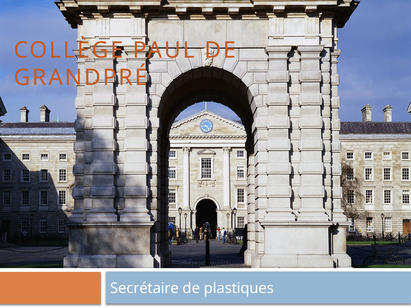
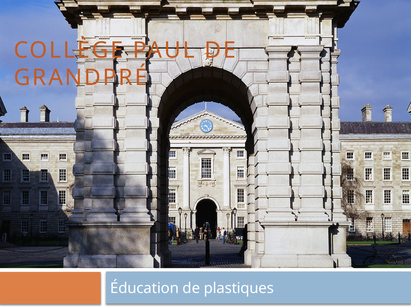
Secrétaire: Secrétaire -> Éducation
